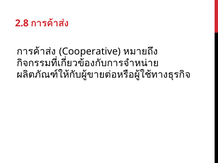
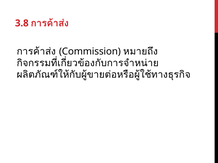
2.8: 2.8 -> 3.8
Cooperative: Cooperative -> Commission
